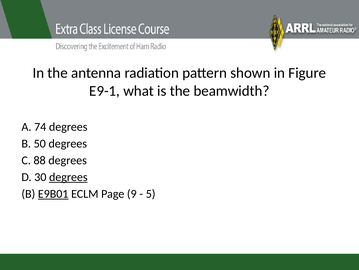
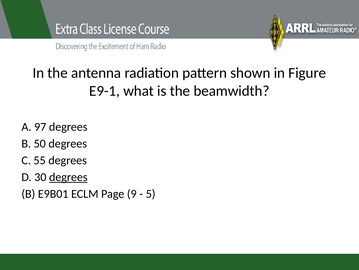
74: 74 -> 97
88: 88 -> 55
E9B01 underline: present -> none
